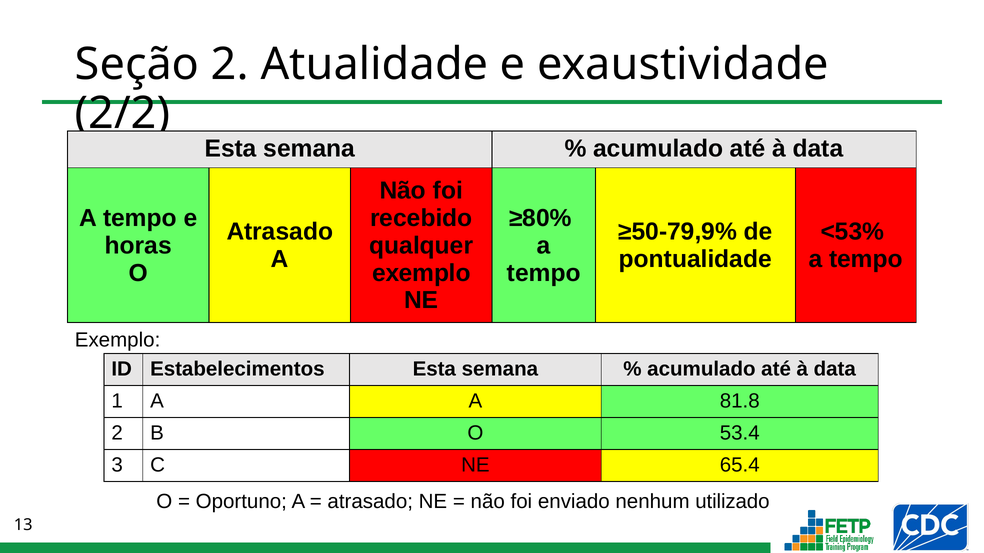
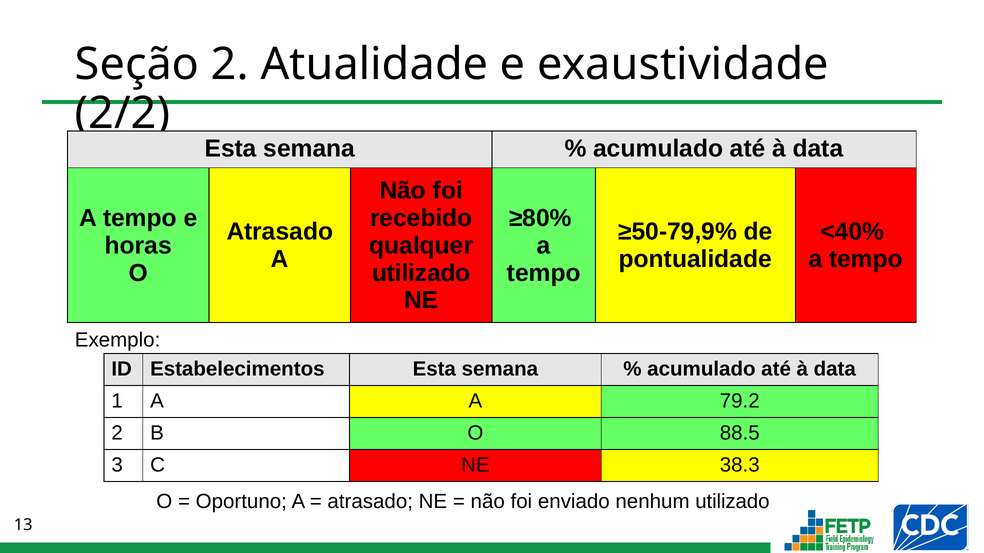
<53%: <53% -> <40%
exemplo at (421, 273): exemplo -> utilizado
81.8: 81.8 -> 79.2
53.4: 53.4 -> 88.5
65.4: 65.4 -> 38.3
